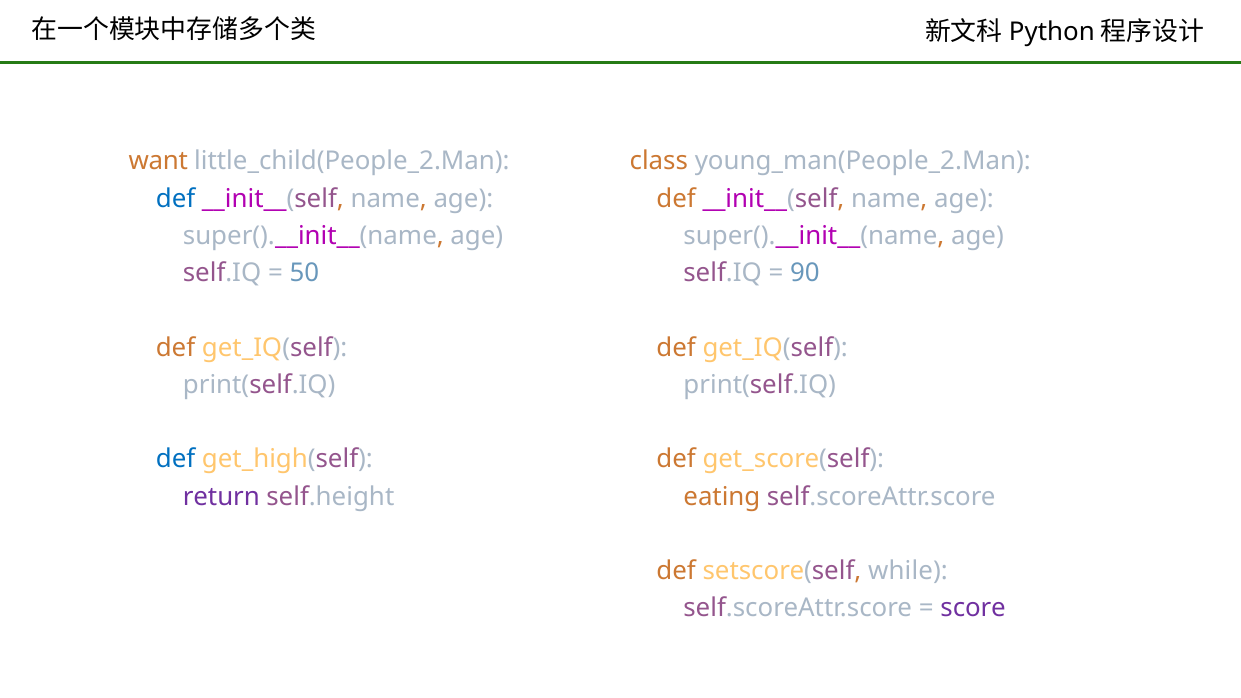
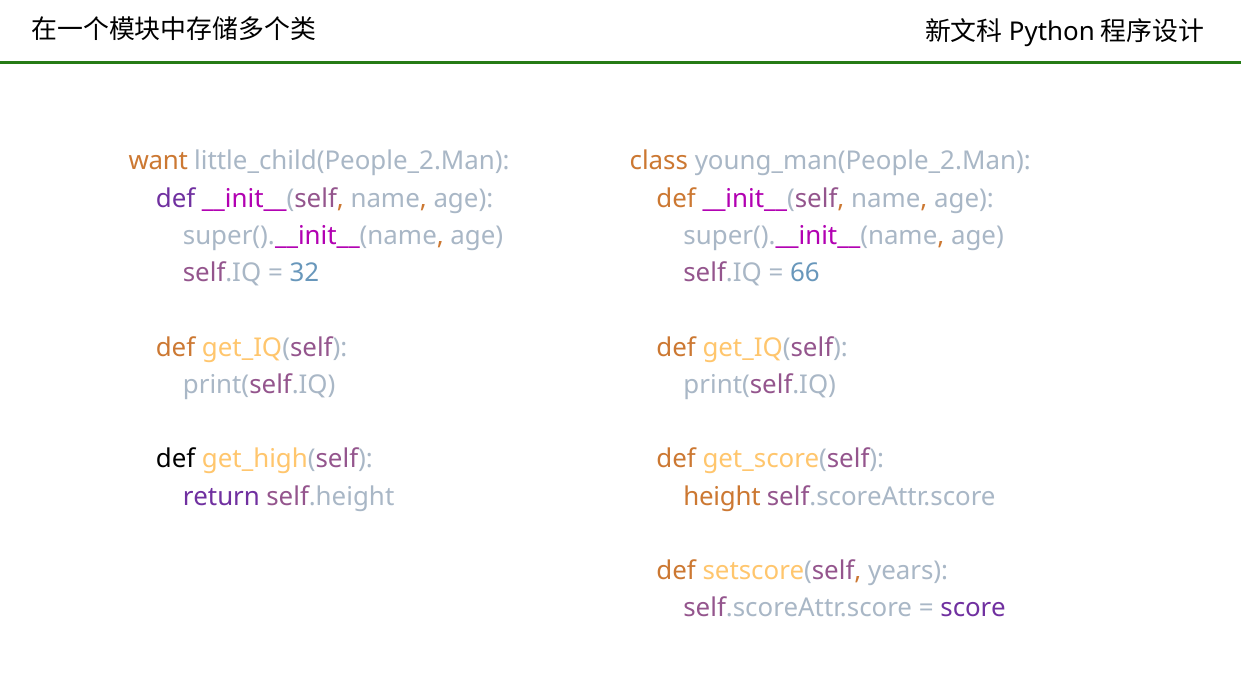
def at (176, 199) colour: blue -> purple
50: 50 -> 32
90: 90 -> 66
def at (176, 459) colour: blue -> black
eating: eating -> height
while: while -> years
